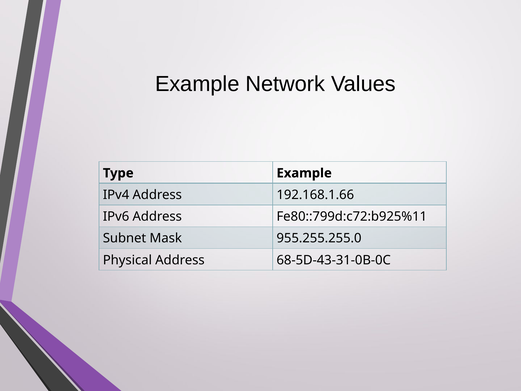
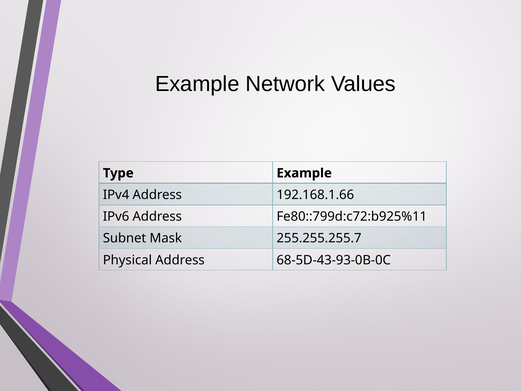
955.255.255.0: 955.255.255.0 -> 255.255.255.7
68-5D-43-31-0B-0C: 68-5D-43-31-0B-0C -> 68-5D-43-93-0B-0C
